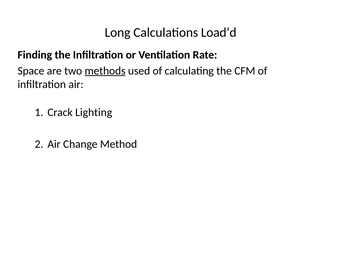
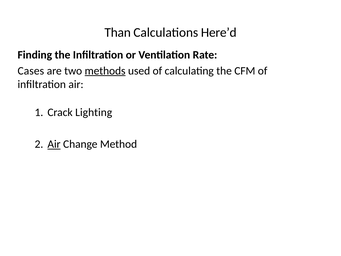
Long: Long -> Than
Load’d: Load’d -> Here’d
Space: Space -> Cases
Air at (54, 144) underline: none -> present
